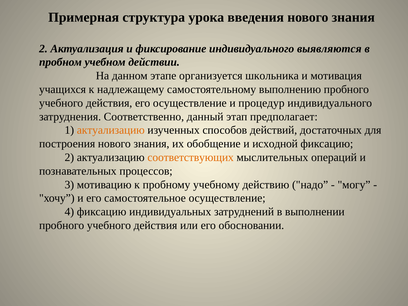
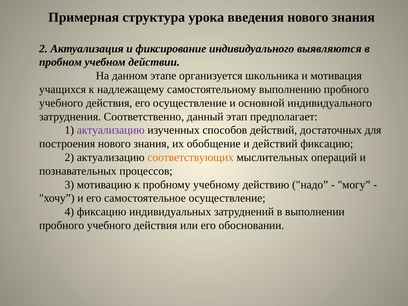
процедур: процедур -> основной
актуализацию at (111, 130) colour: orange -> purple
и исходной: исходной -> действий
